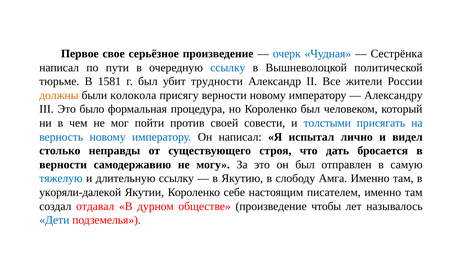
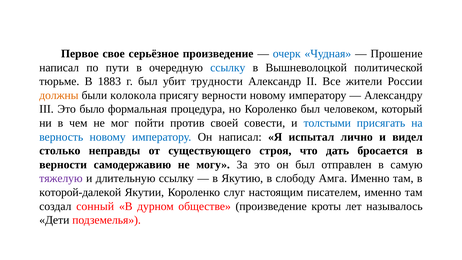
Сестрёнка: Сестрёнка -> Прошение
1581: 1581 -> 1883
тяжелую colour: blue -> purple
укоряли-далекой: укоряли-далекой -> которой-далекой
себе: себе -> слуг
отдавал: отдавал -> сонный
чтобы: чтобы -> кроты
Дети colour: blue -> black
